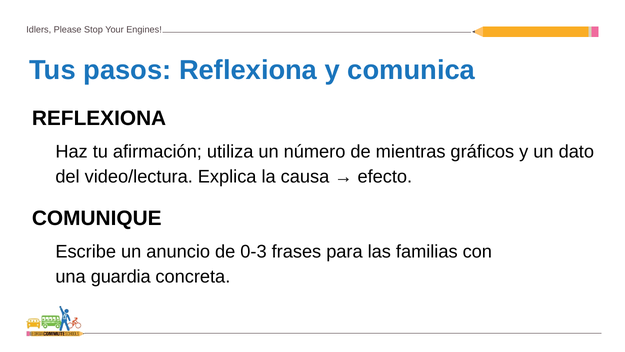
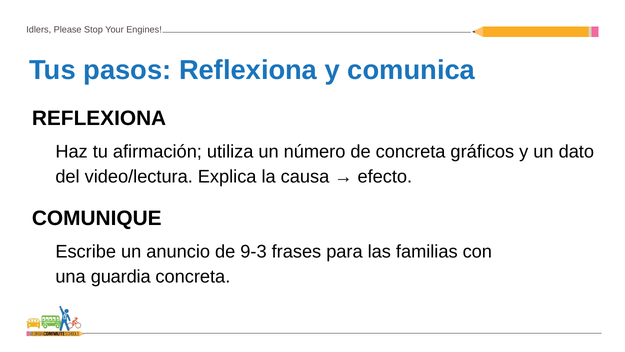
de mientras: mientras -> concreta
0-3: 0-3 -> 9-3
